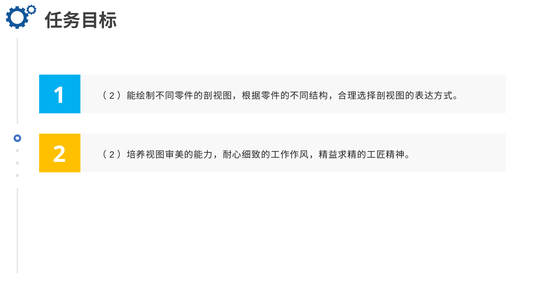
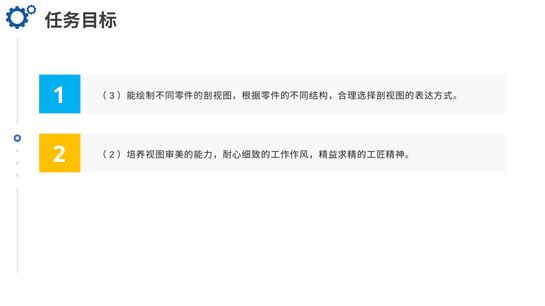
2 at (112, 96): 2 -> 3
